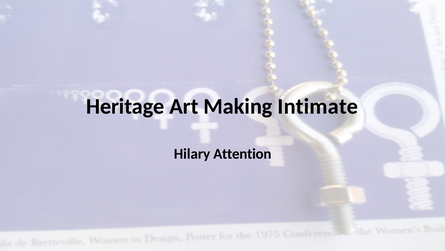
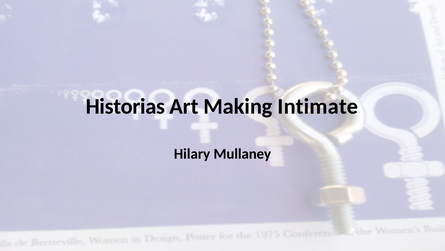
Heritage: Heritage -> Historias
Attention: Attention -> Mullaney
